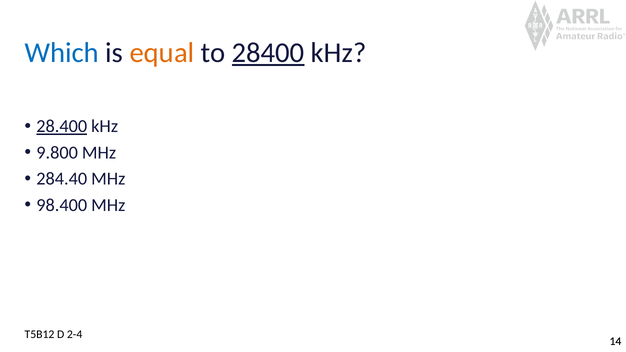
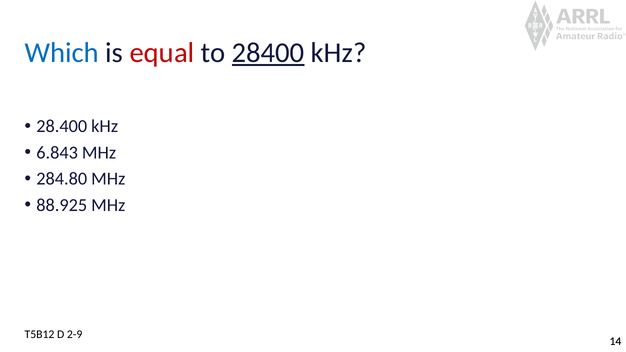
equal colour: orange -> red
28.400 underline: present -> none
9.800: 9.800 -> 6.843
284.40: 284.40 -> 284.80
98.400: 98.400 -> 88.925
2-4: 2-4 -> 2-9
